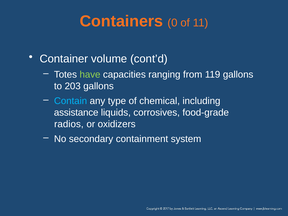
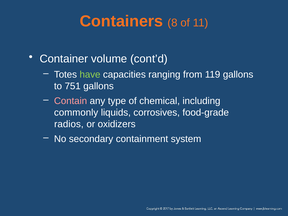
0: 0 -> 8
203: 203 -> 751
Contain colour: light blue -> pink
assistance: assistance -> commonly
